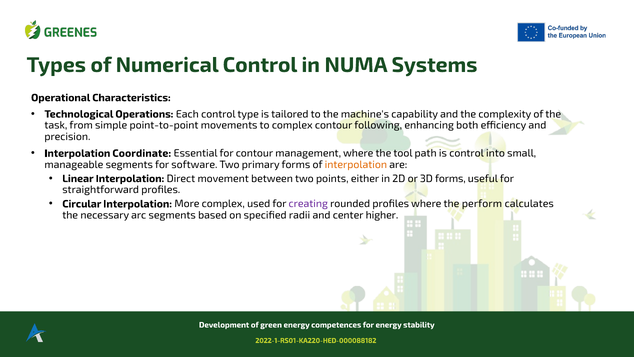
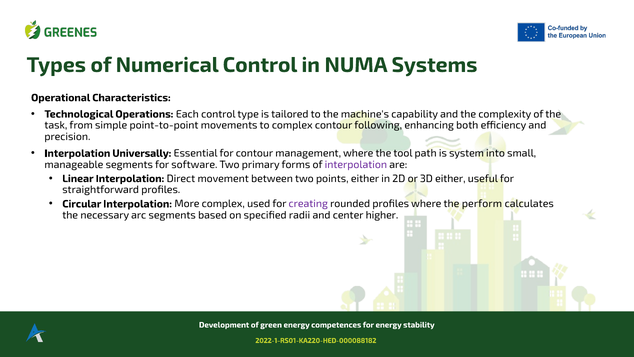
Coordinate: Coordinate -> Universally
is control: control -> system
interpolation at (356, 165) colour: orange -> purple
3D forms: forms -> either
